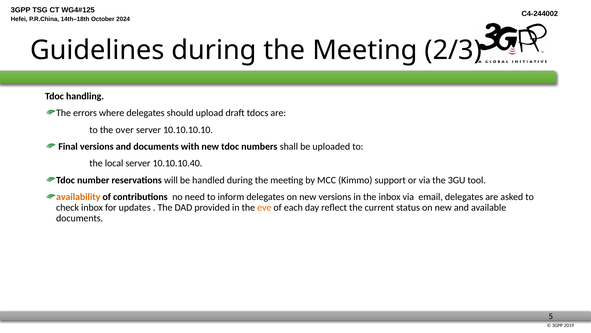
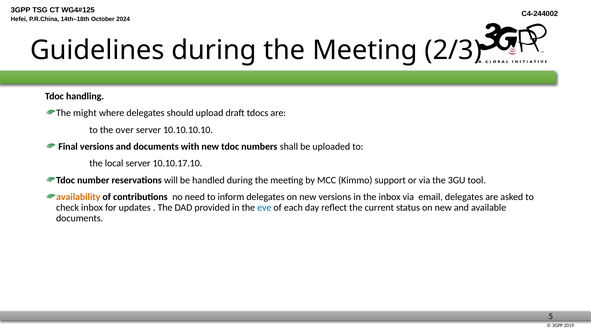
errors: errors -> might
10.10.10.40: 10.10.10.40 -> 10.10.17.10
eve colour: orange -> blue
